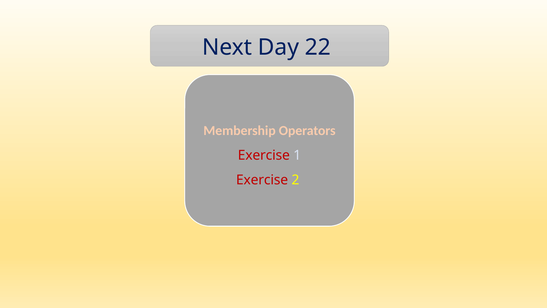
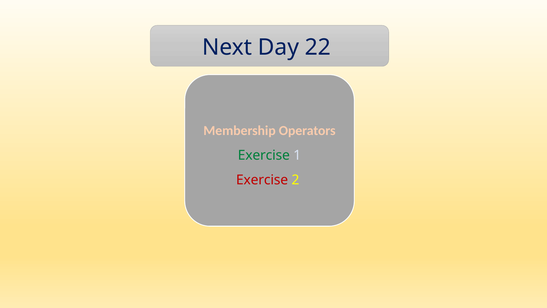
Exercise at (264, 155) colour: red -> green
